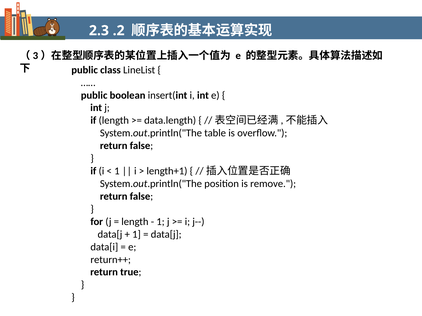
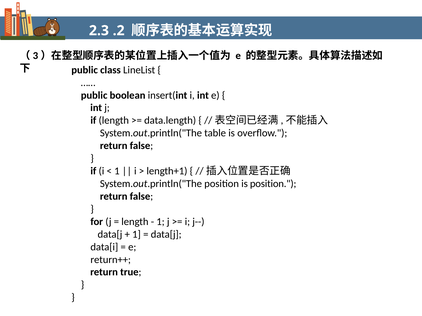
is remove: remove -> position
